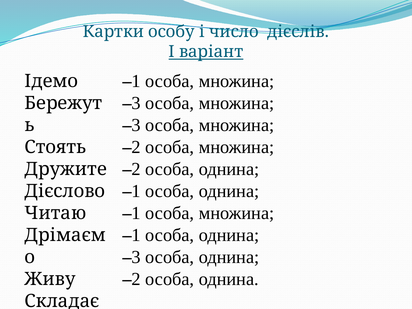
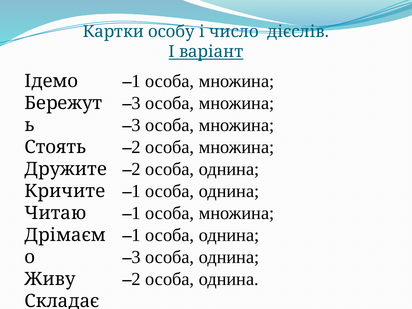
Дієслово: Дієслово -> Кричите
